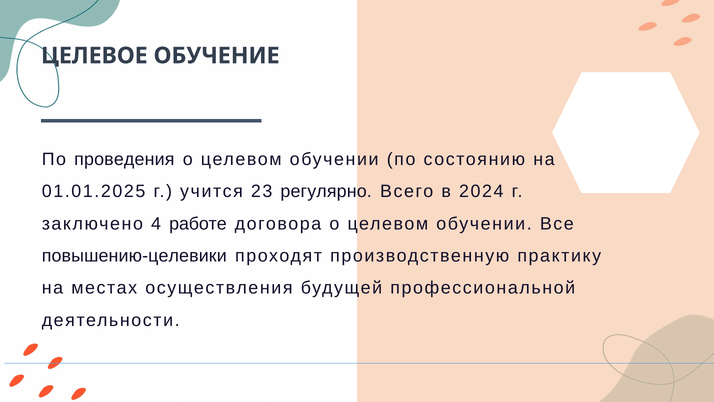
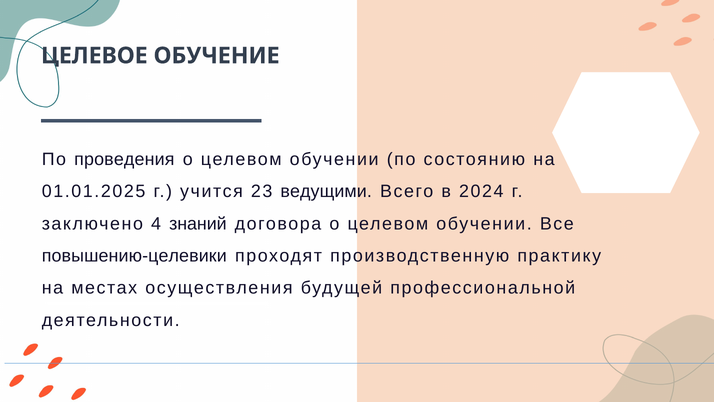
регулярно: регулярно -> ведущими
работе: работе -> знаний
